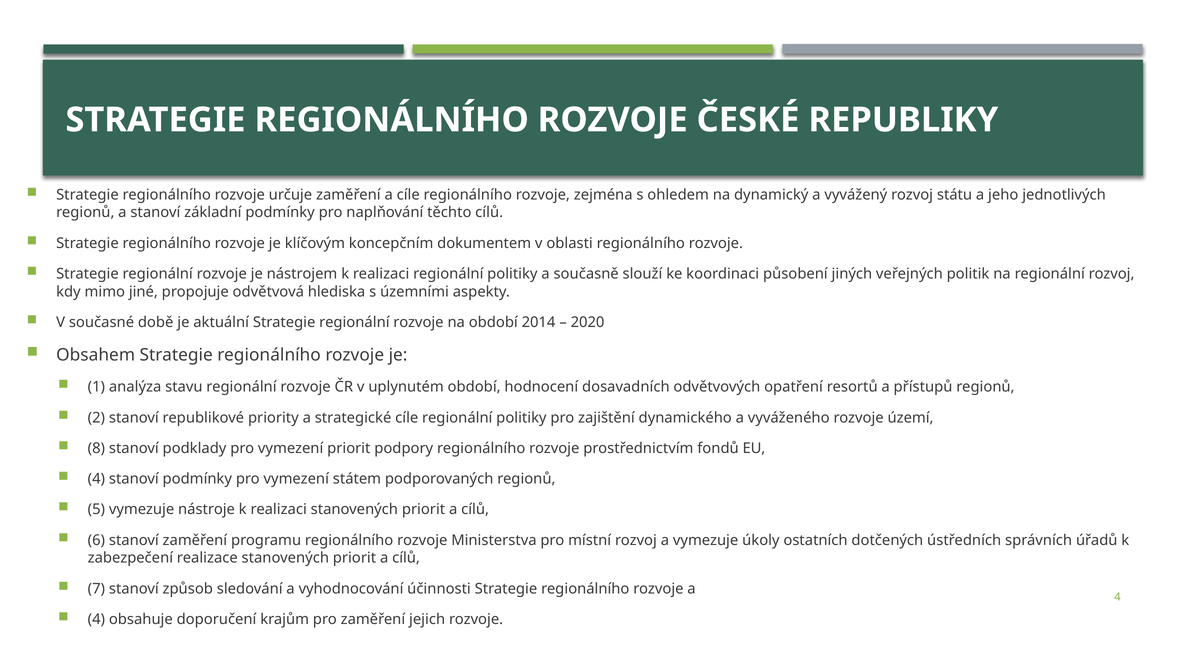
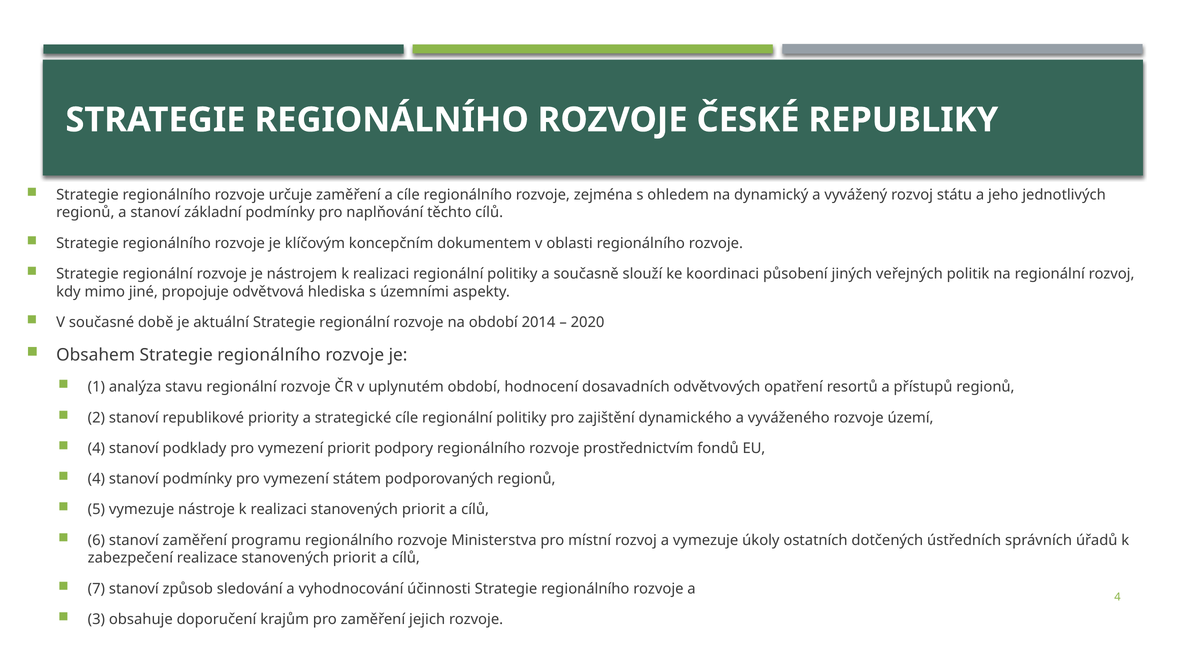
8 at (96, 448): 8 -> 4
4 at (96, 619): 4 -> 3
